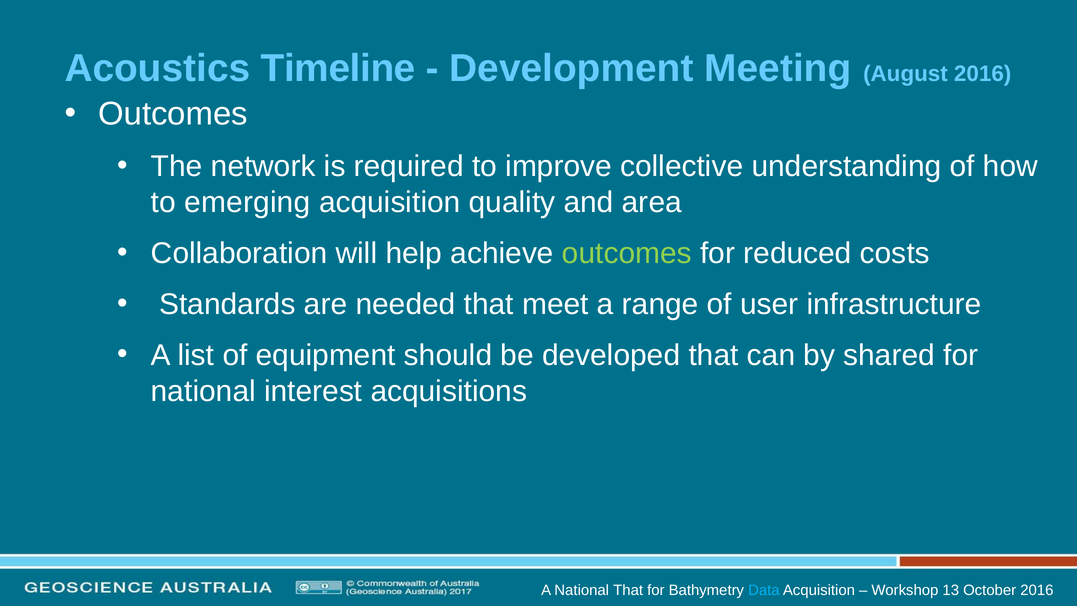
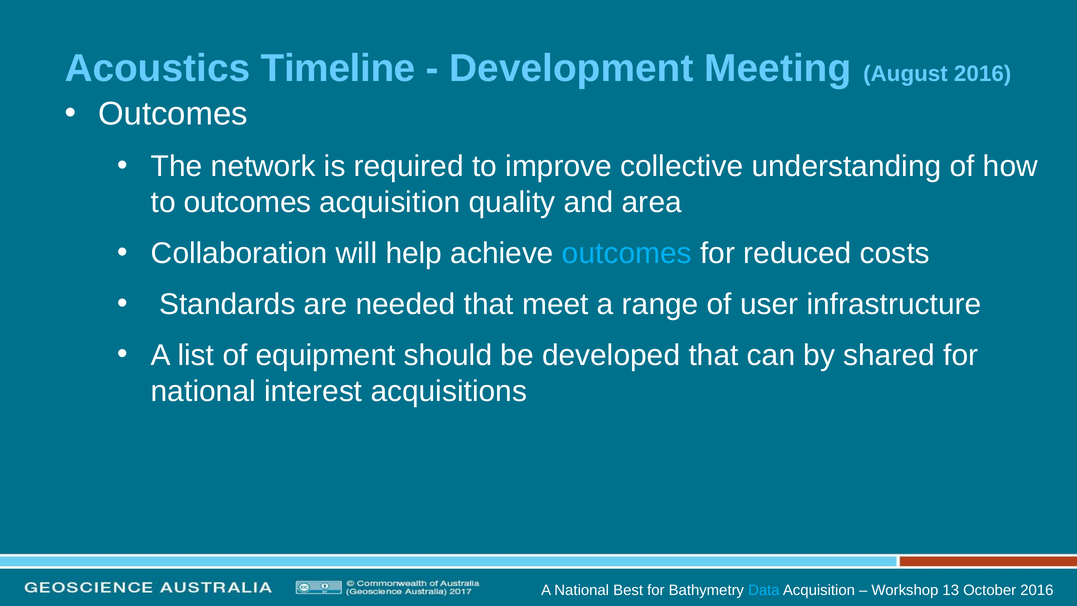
to emerging: emerging -> outcomes
outcomes at (627, 253) colour: light green -> light blue
National That: That -> Best
